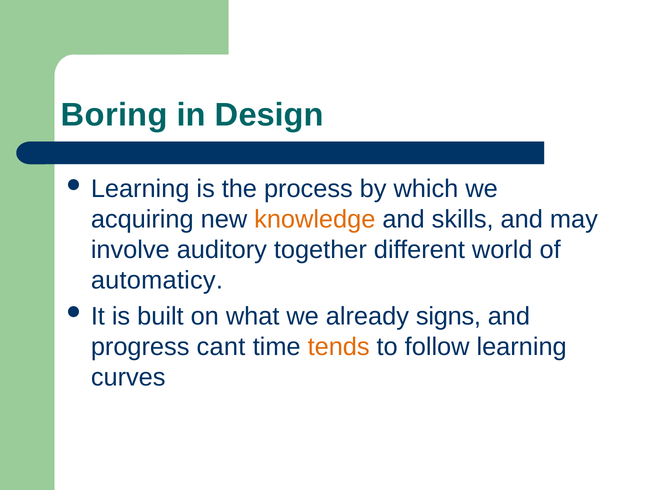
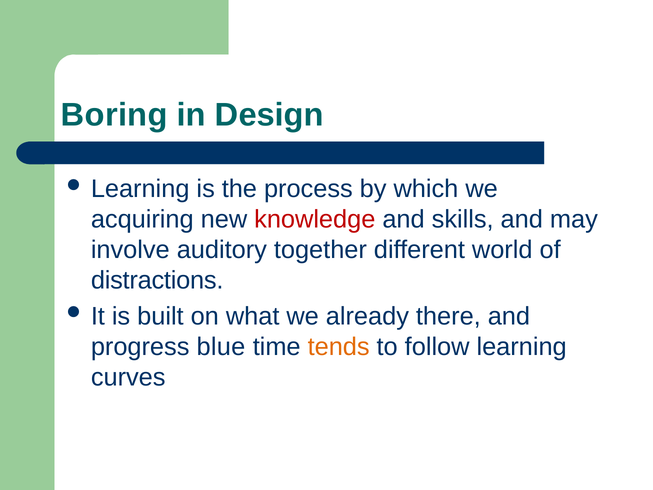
knowledge colour: orange -> red
automaticy: automaticy -> distractions
signs: signs -> there
cant: cant -> blue
